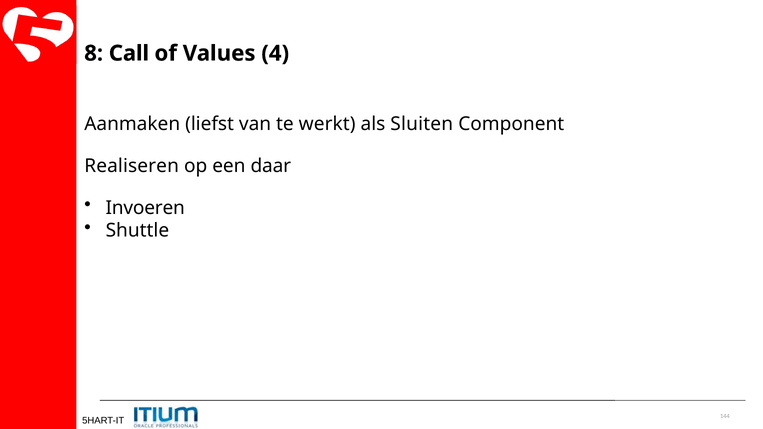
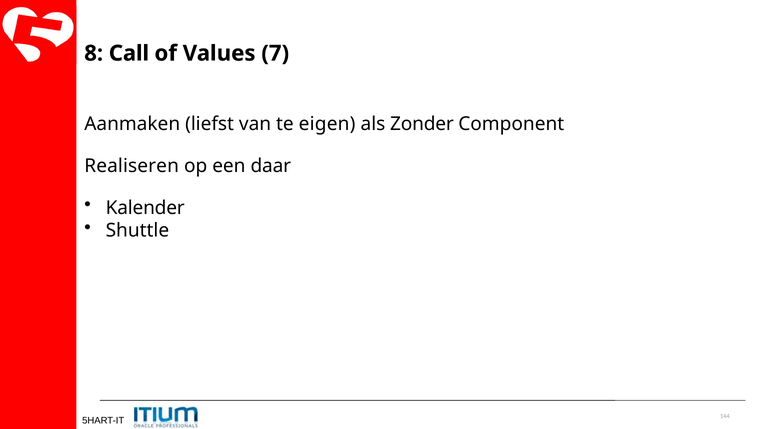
4: 4 -> 7
werkt: werkt -> eigen
Sluiten: Sluiten -> Zonder
Invoeren: Invoeren -> Kalender
